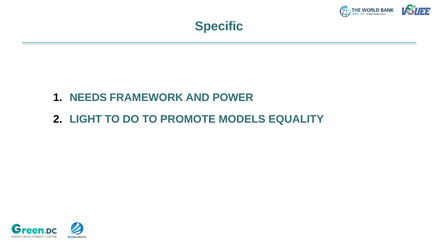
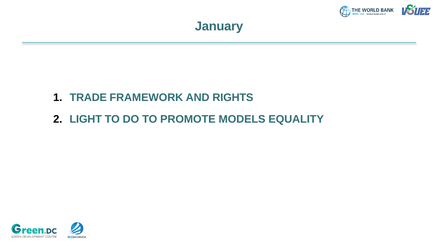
Specific: Specific -> January
NEEDS: NEEDS -> TRADE
POWER: POWER -> RIGHTS
